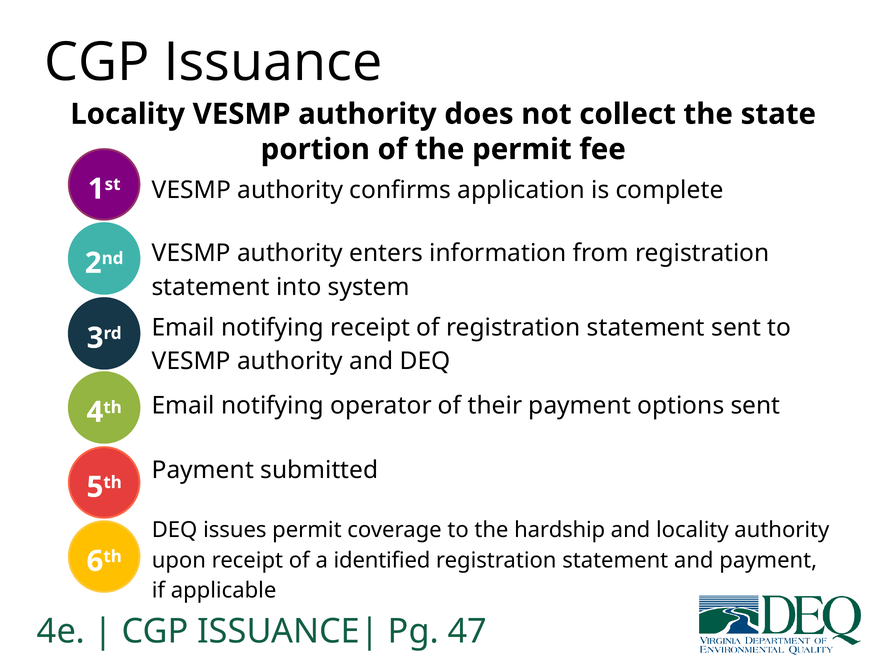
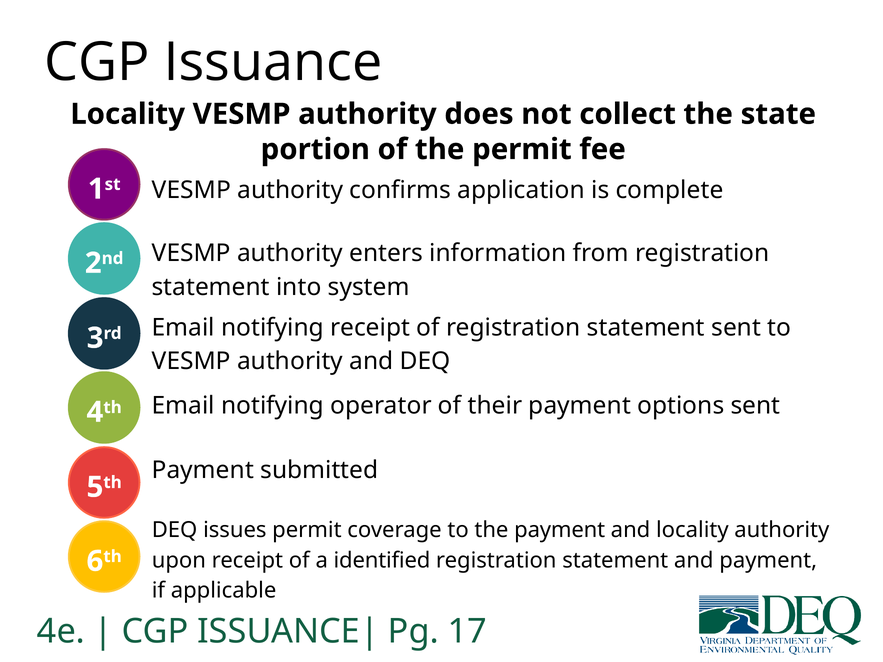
the hardship: hardship -> payment
47: 47 -> 17
